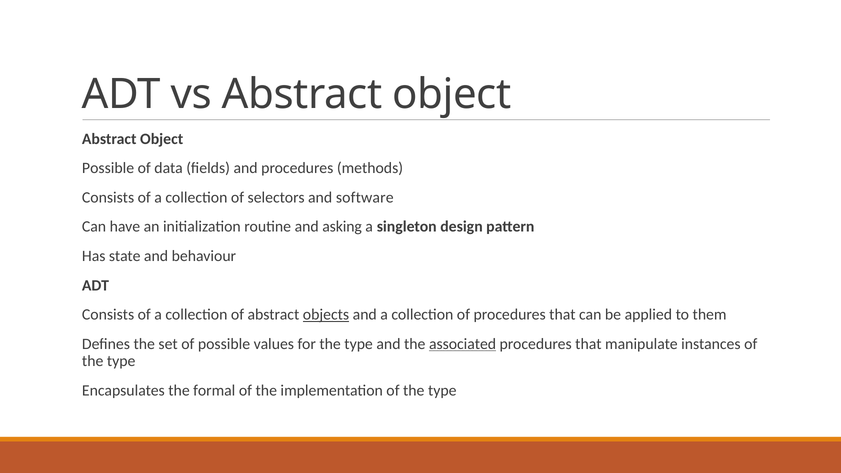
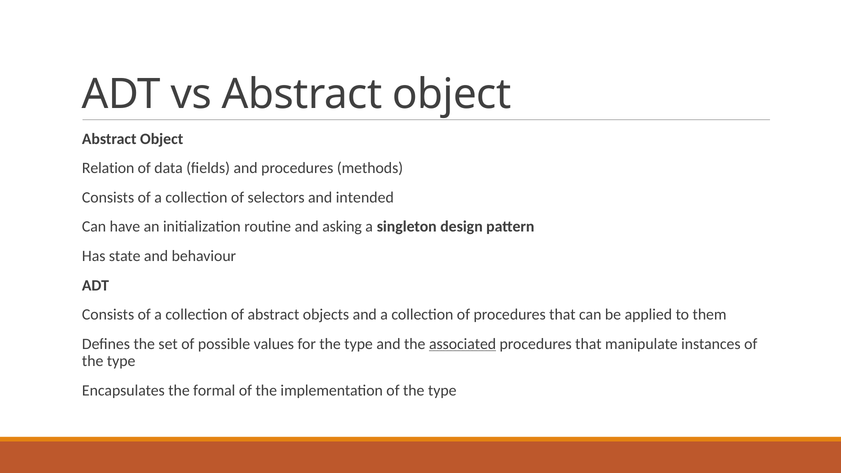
Possible at (108, 168): Possible -> Relation
software: software -> intended
objects underline: present -> none
